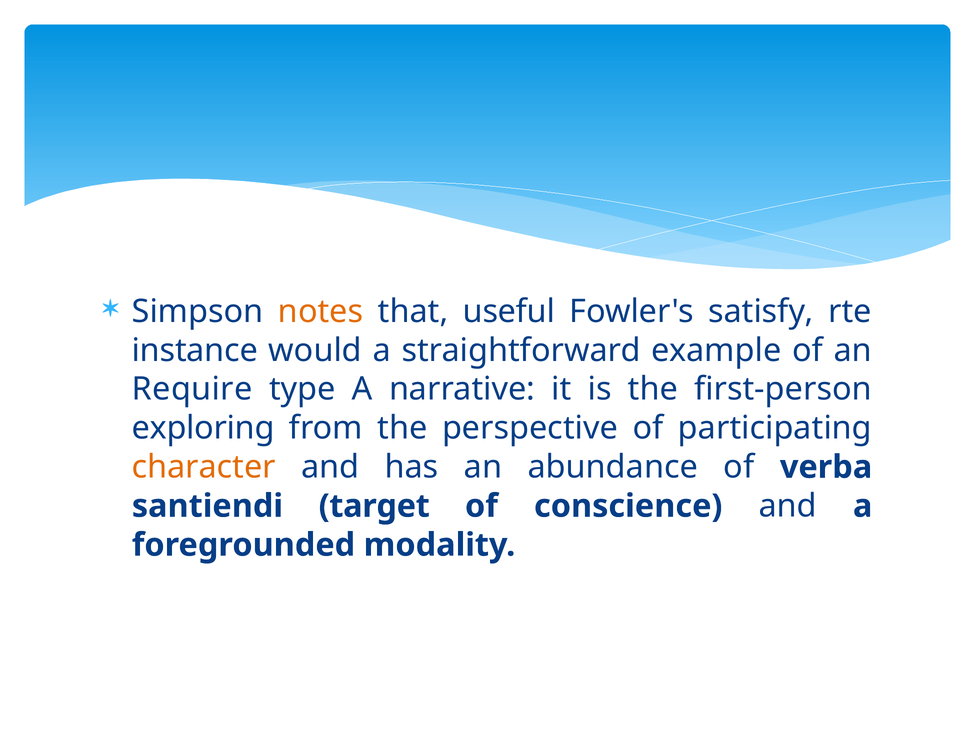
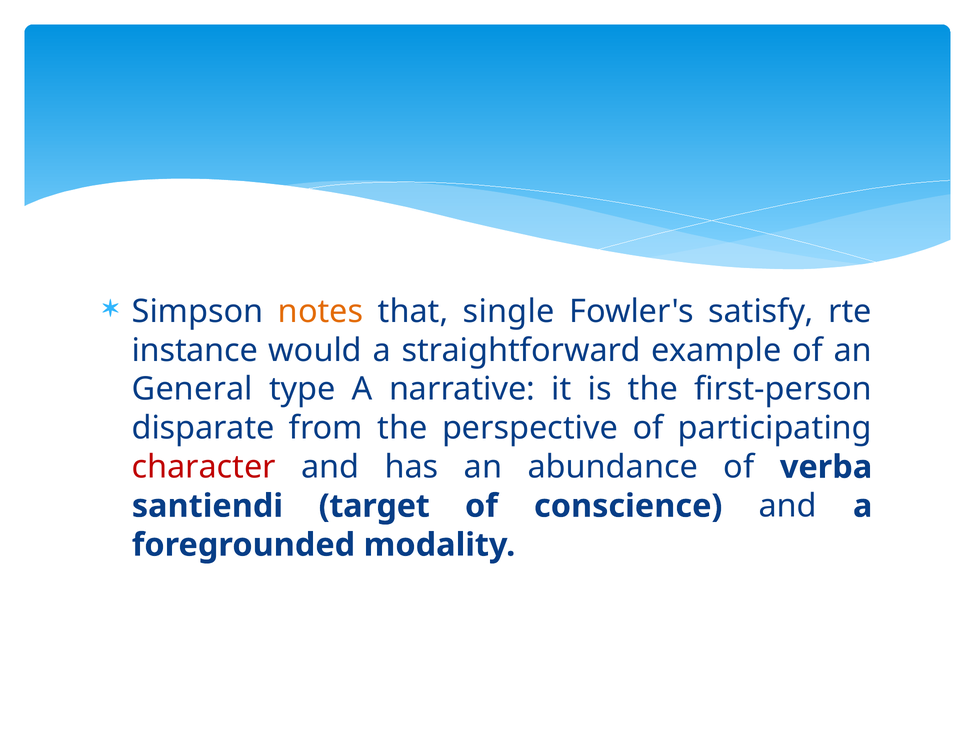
useful: useful -> single
Require: Require -> General
exploring: exploring -> disparate
character colour: orange -> red
